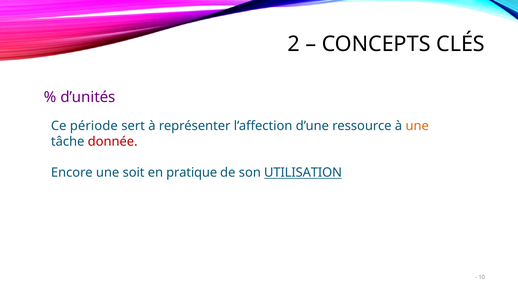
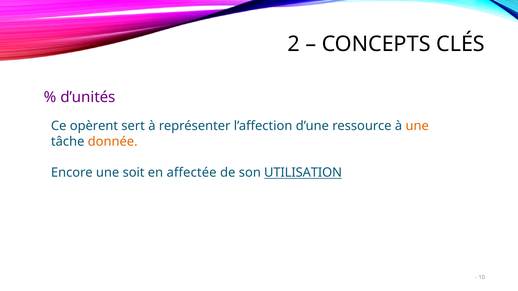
période: période -> opèrent
donnée colour: red -> orange
pratique: pratique -> affectée
